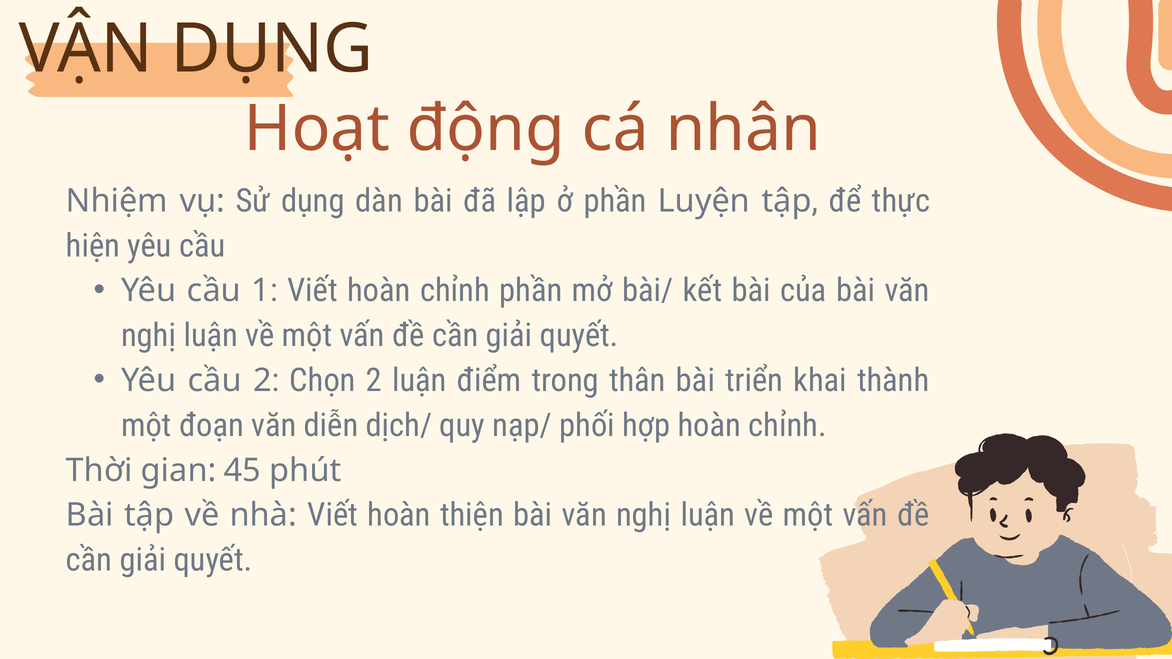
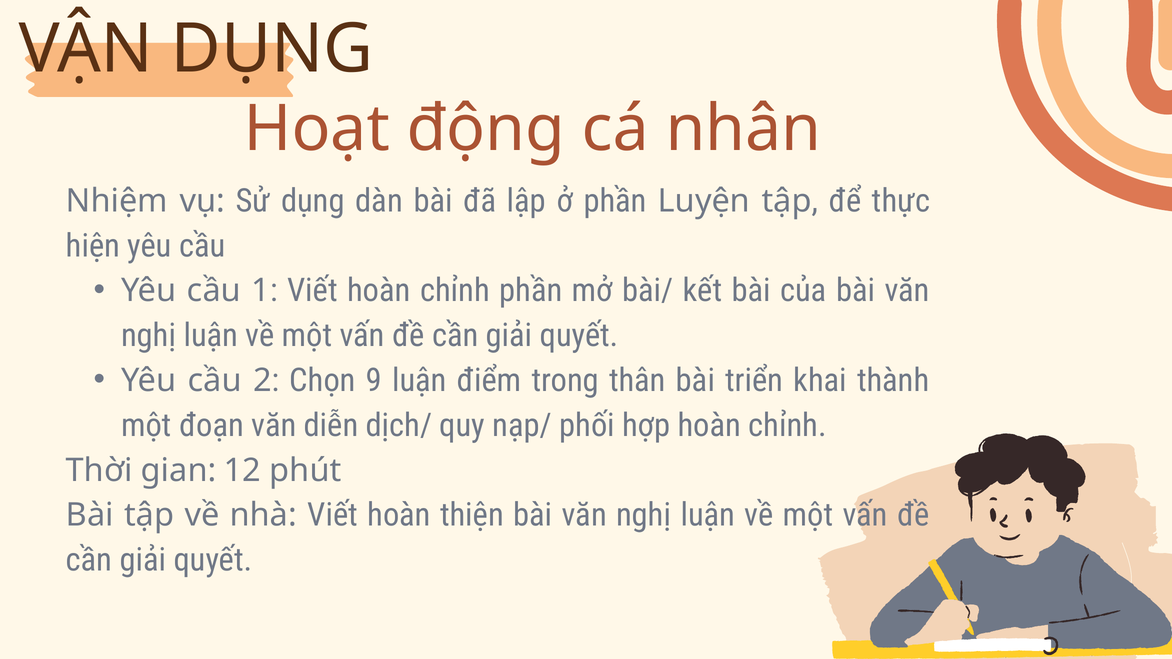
Chọn 2: 2 -> 9
45: 45 -> 12
